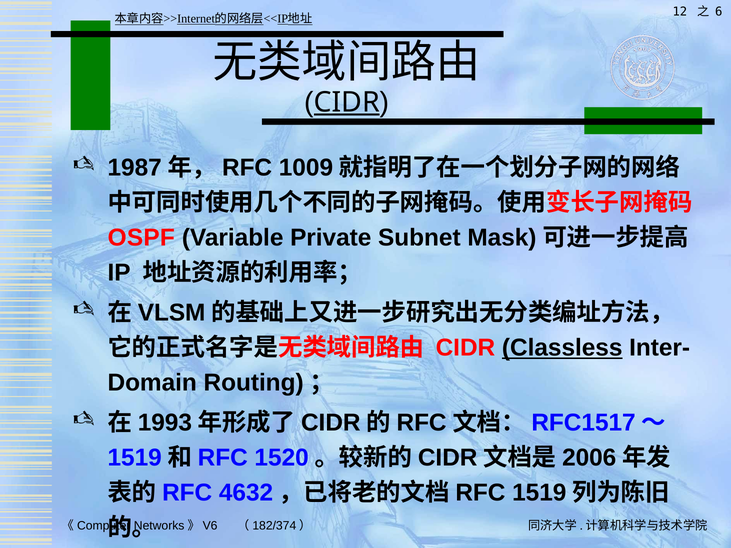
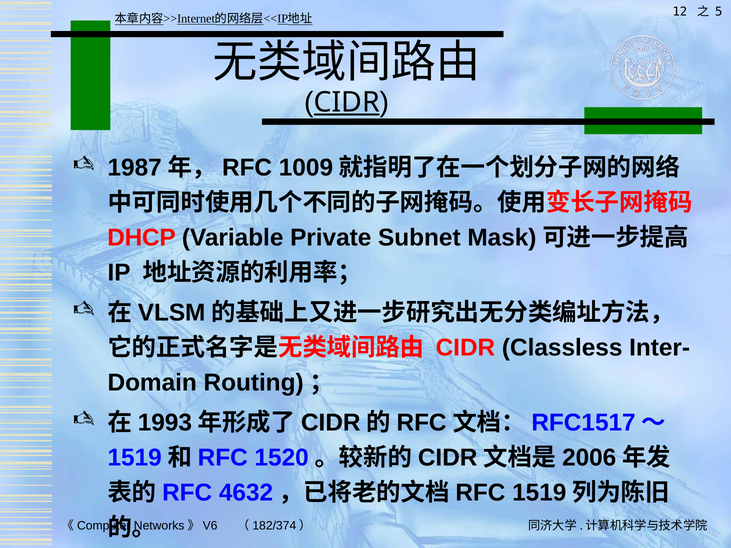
6: 6 -> 5
OSPF: OSPF -> DHCP
Classless underline: present -> none
